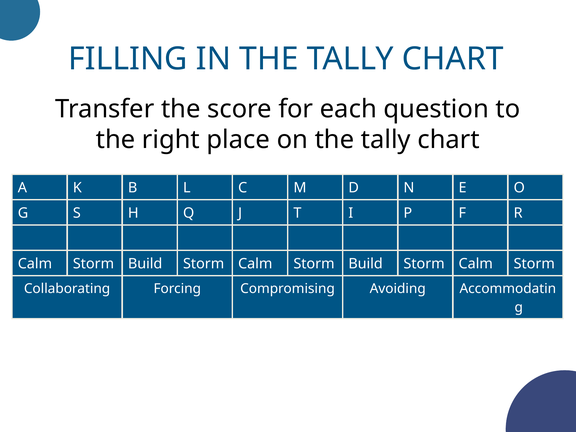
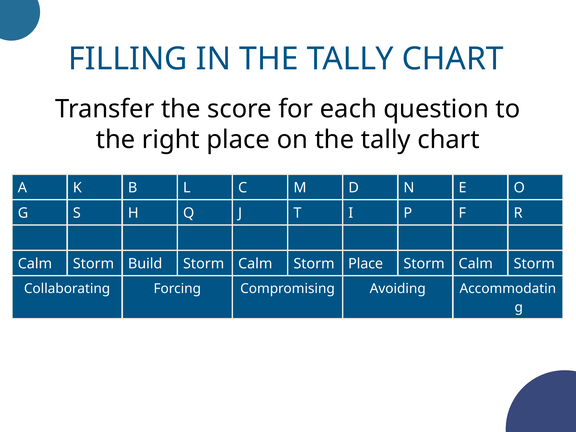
Storm Calm Storm Build: Build -> Place
